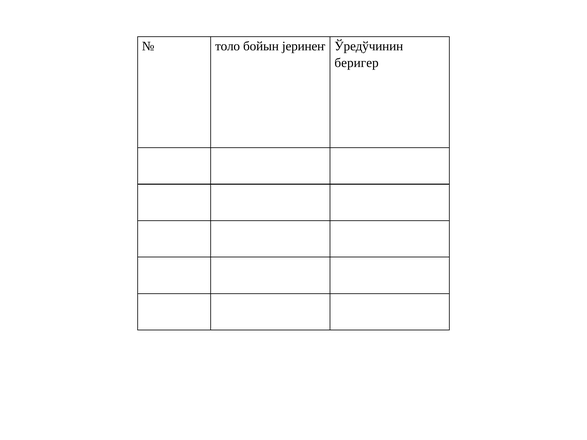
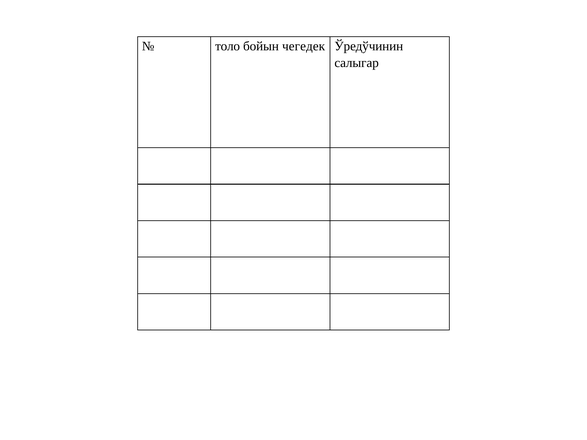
jеринеҥ: jеринеҥ -> чегедек
беригер: беригер -> салыгар
